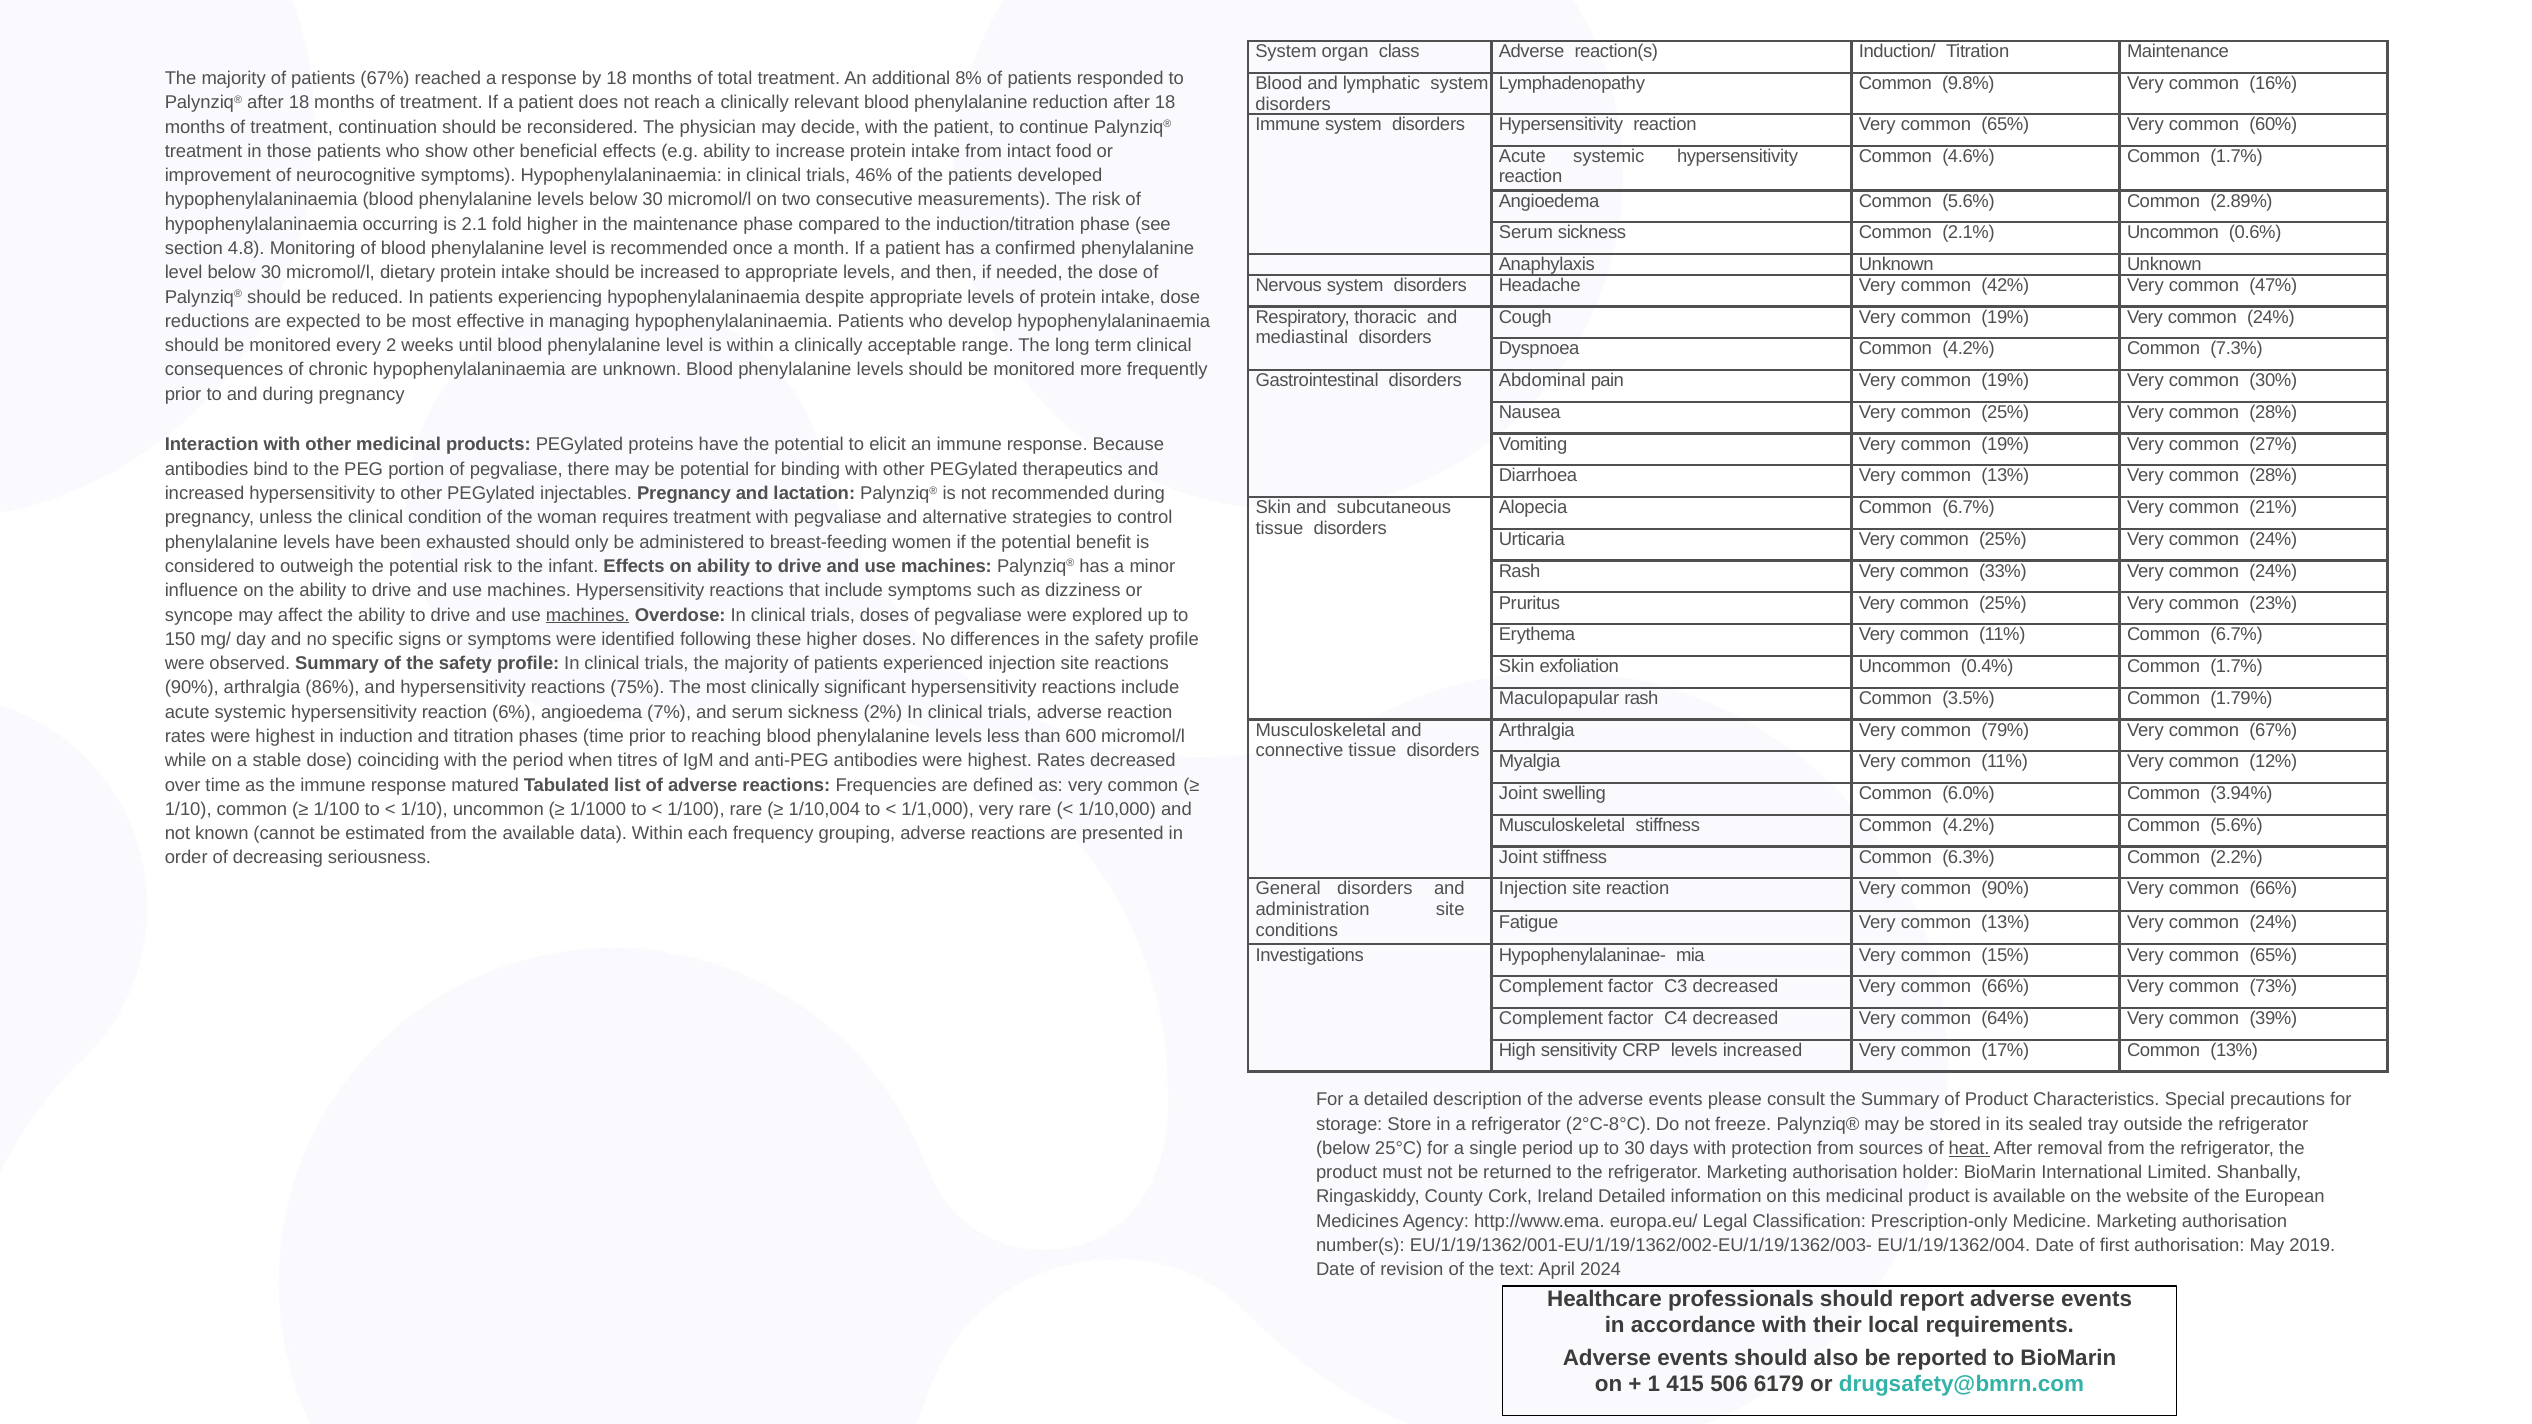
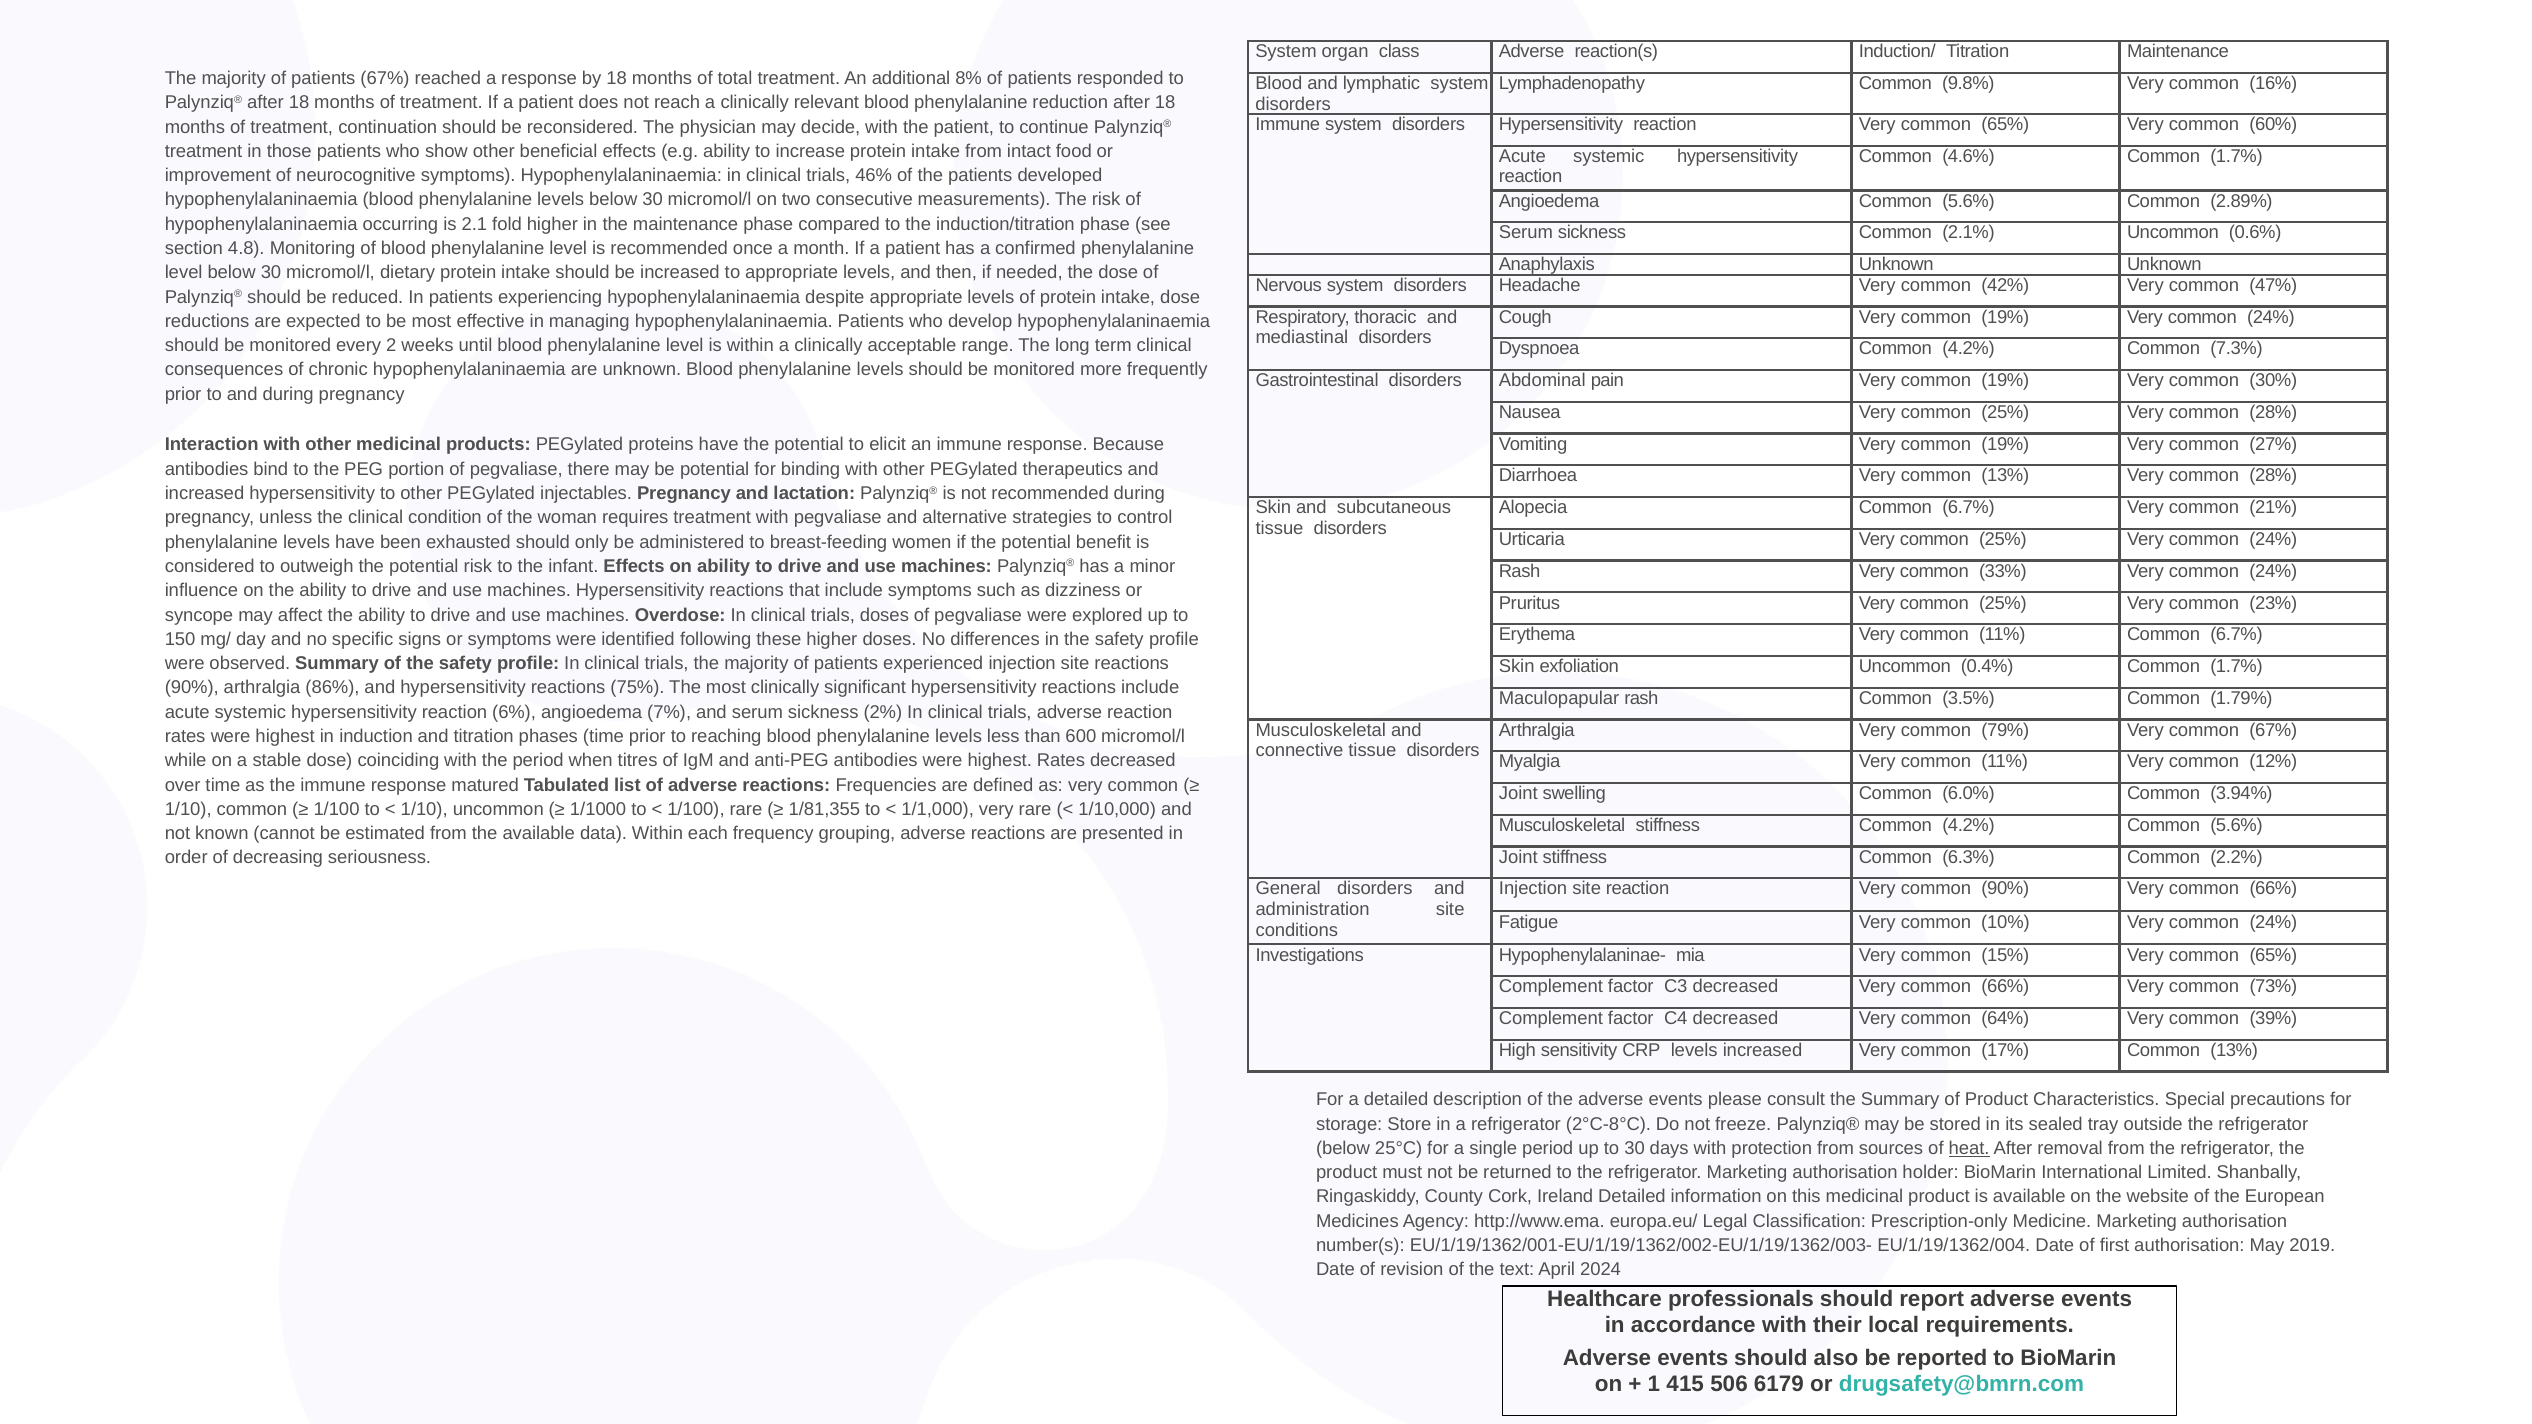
machines at (588, 615) underline: present -> none
1/10,004: 1/10,004 -> 1/81,355
Fatigue Very common 13%: 13% -> 10%
